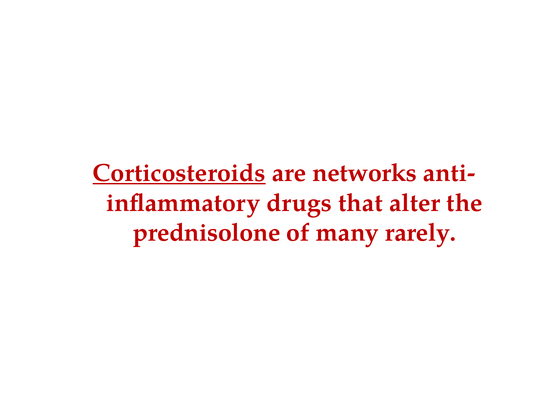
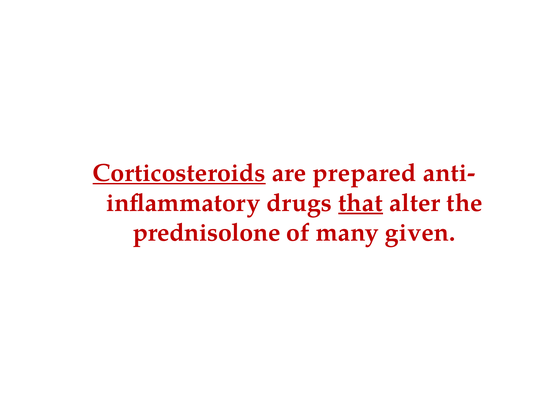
networks: networks -> prepared
that underline: none -> present
rarely: rarely -> given
